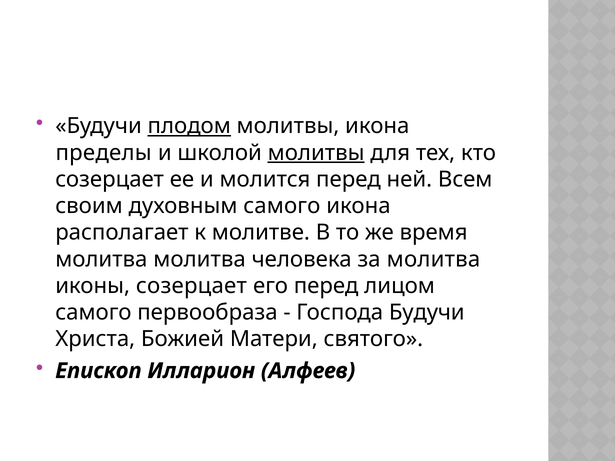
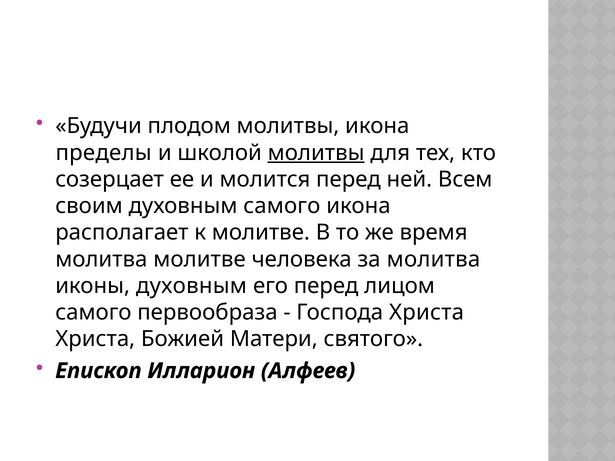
плодом underline: present -> none
молитва молитва: молитва -> молитве
иконы созерцает: созерцает -> духовным
Господа Будучи: Будучи -> Христа
